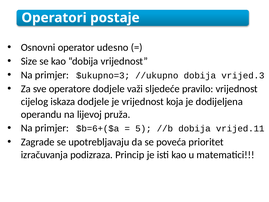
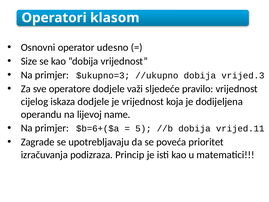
postaje: postaje -> klasom
pruža: pruža -> name
